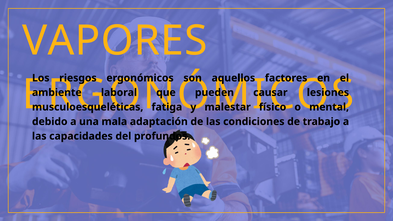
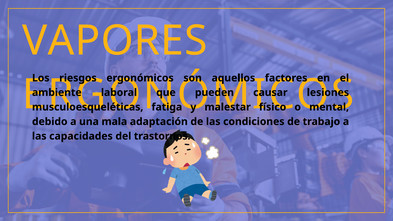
profundos: profundos -> trastornos
